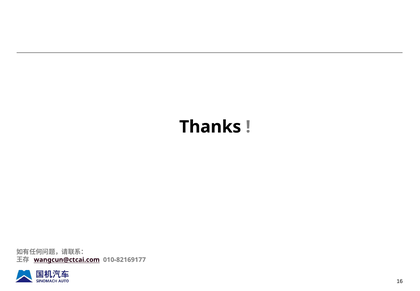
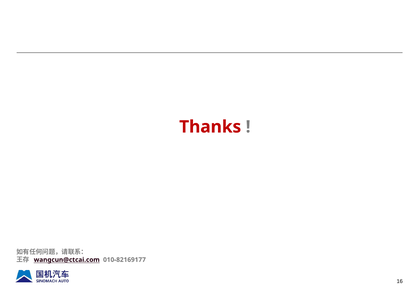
Thanks colour: black -> red
